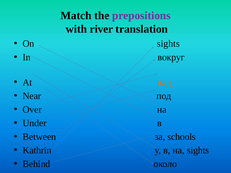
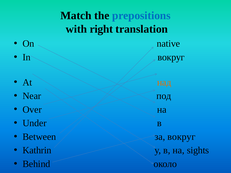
prepositions colour: purple -> blue
river: river -> right
On sights: sights -> native
за schools: schools -> вокруг
